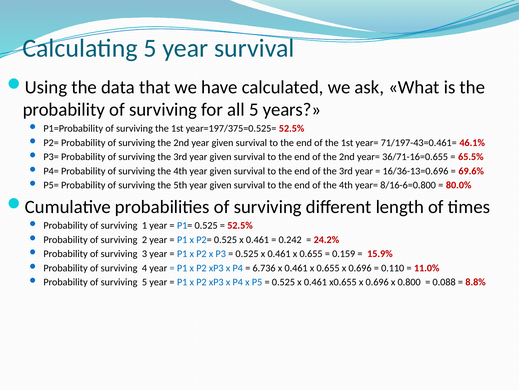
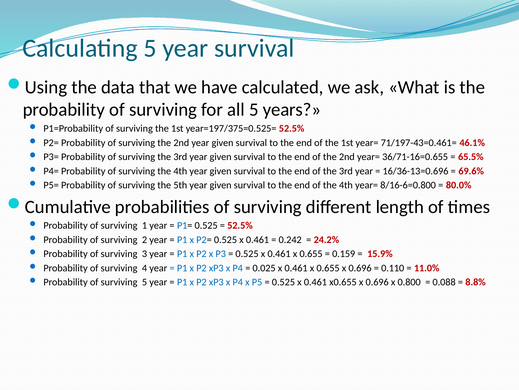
6.736: 6.736 -> 0.025
